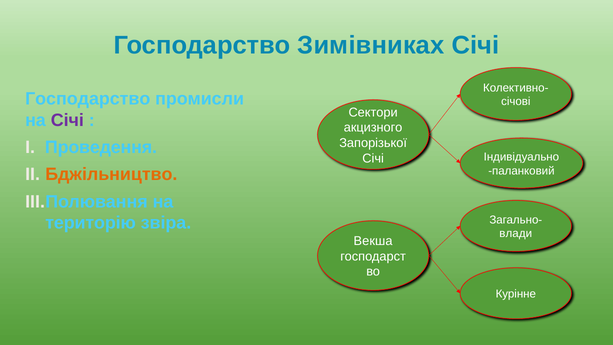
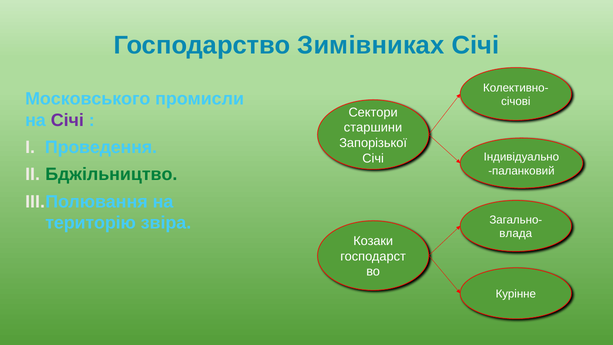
Господарство at (88, 99): Господарство -> Московського
акцизного: акцизного -> старшини
Бджільництво colour: orange -> green
влади: влади -> влада
Векша: Векша -> Козаки
